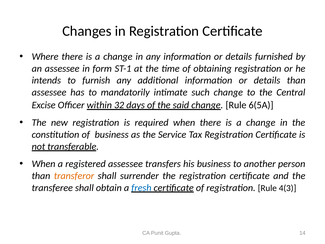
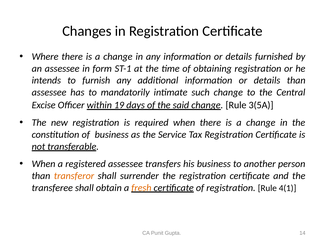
32: 32 -> 19
6(5A: 6(5A -> 3(5A
fresh colour: blue -> orange
4(3: 4(3 -> 4(1
